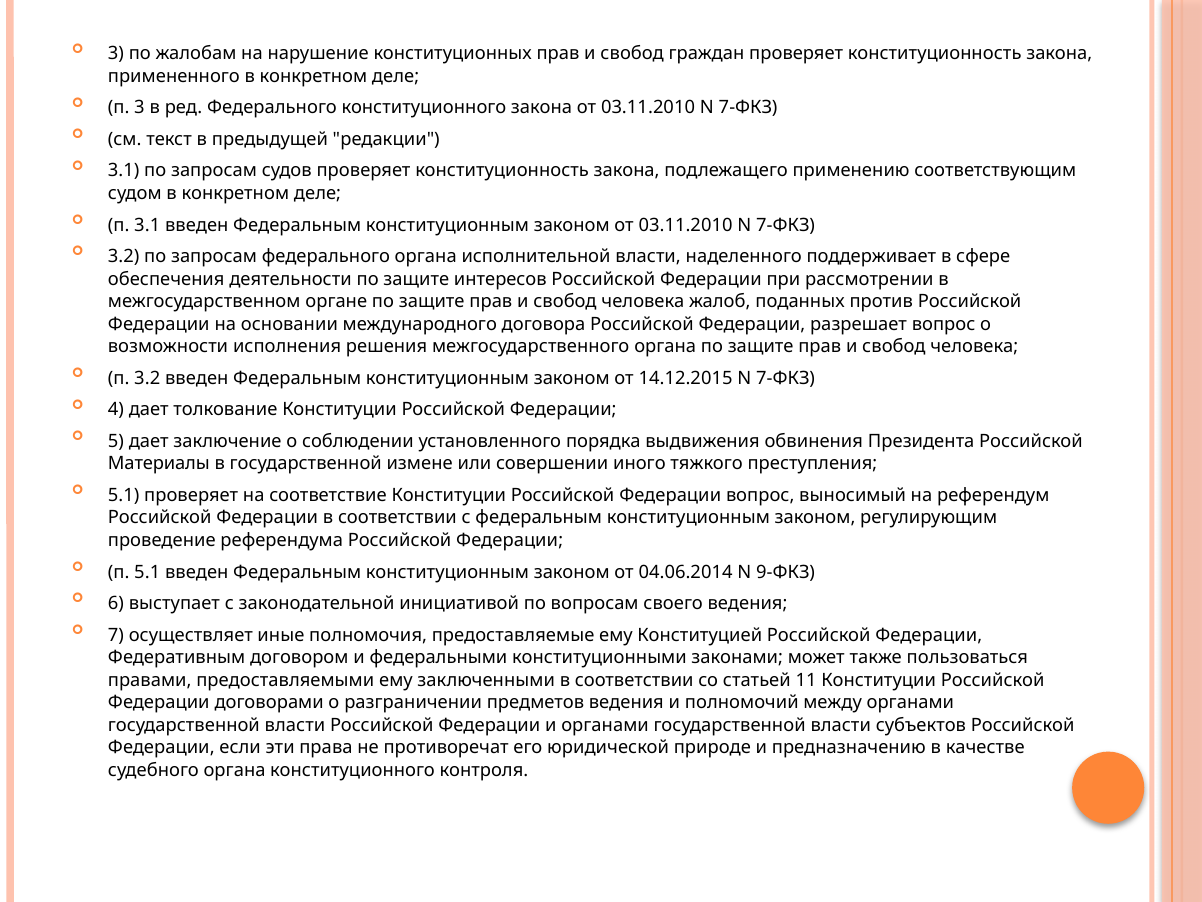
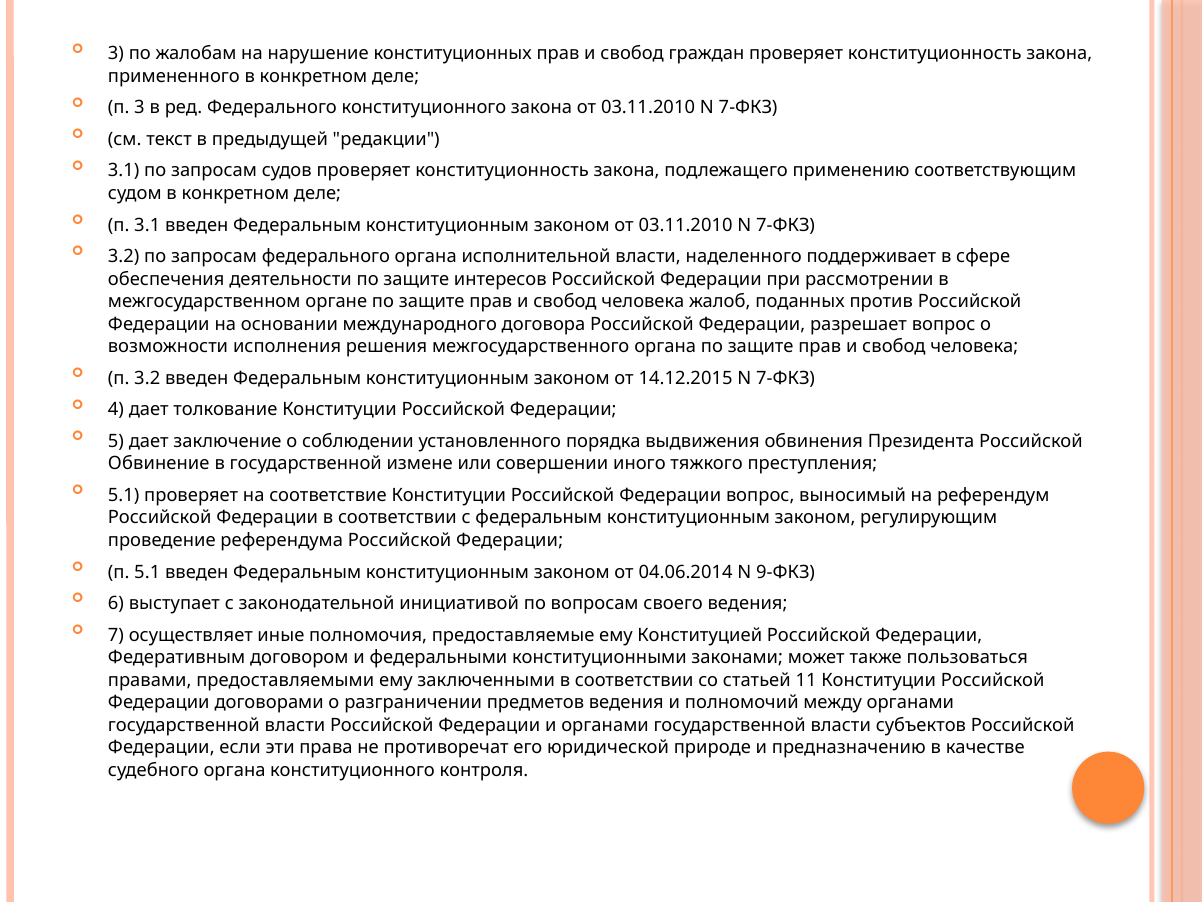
Материалы: Материалы -> Обвинение
